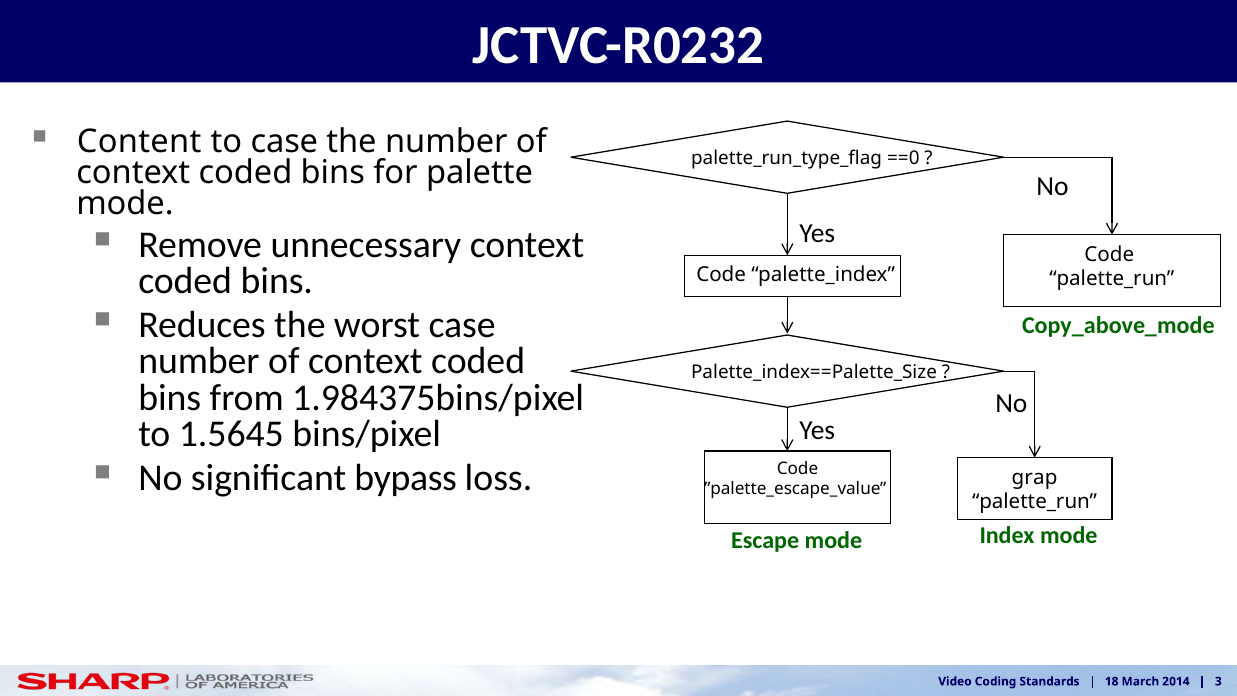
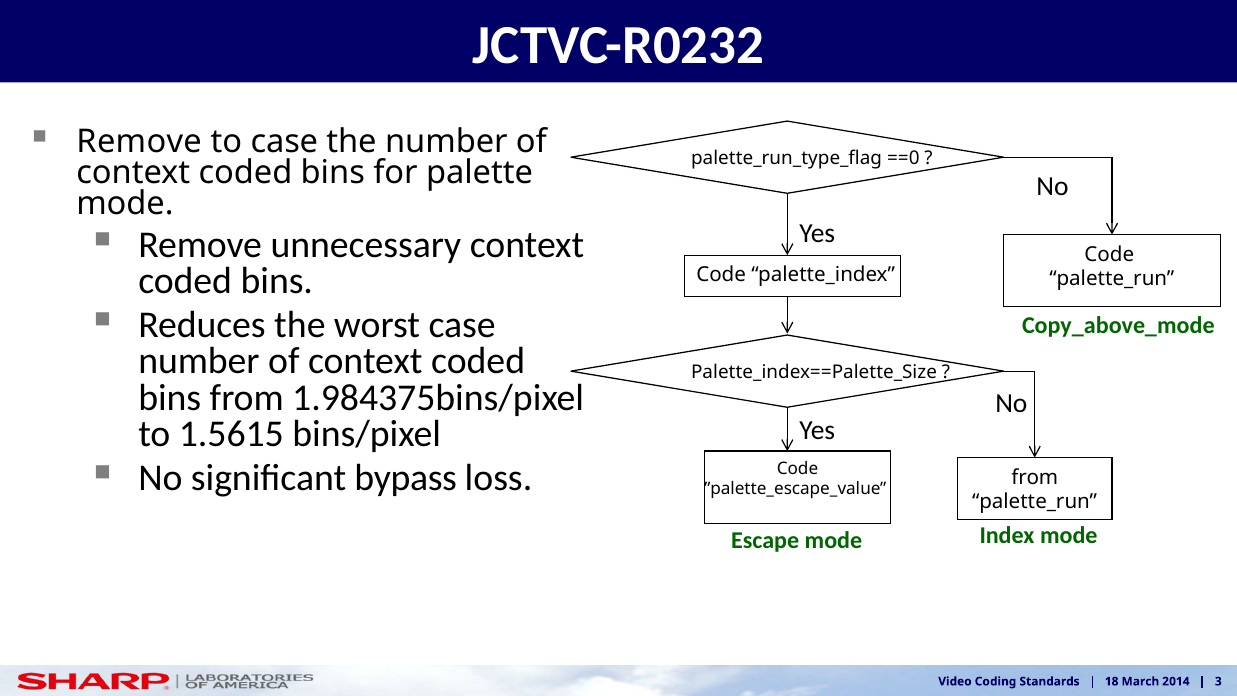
Content at (139, 141): Content -> Remove
1.5645: 1.5645 -> 1.5615
grap at (1035, 477): grap -> from
